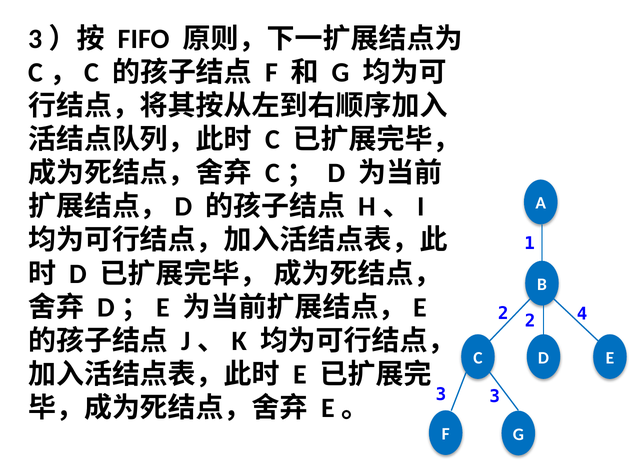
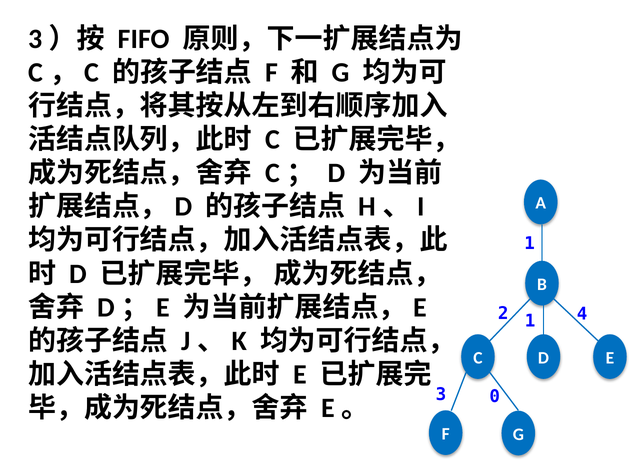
2 2: 2 -> 1
3 3: 3 -> 0
